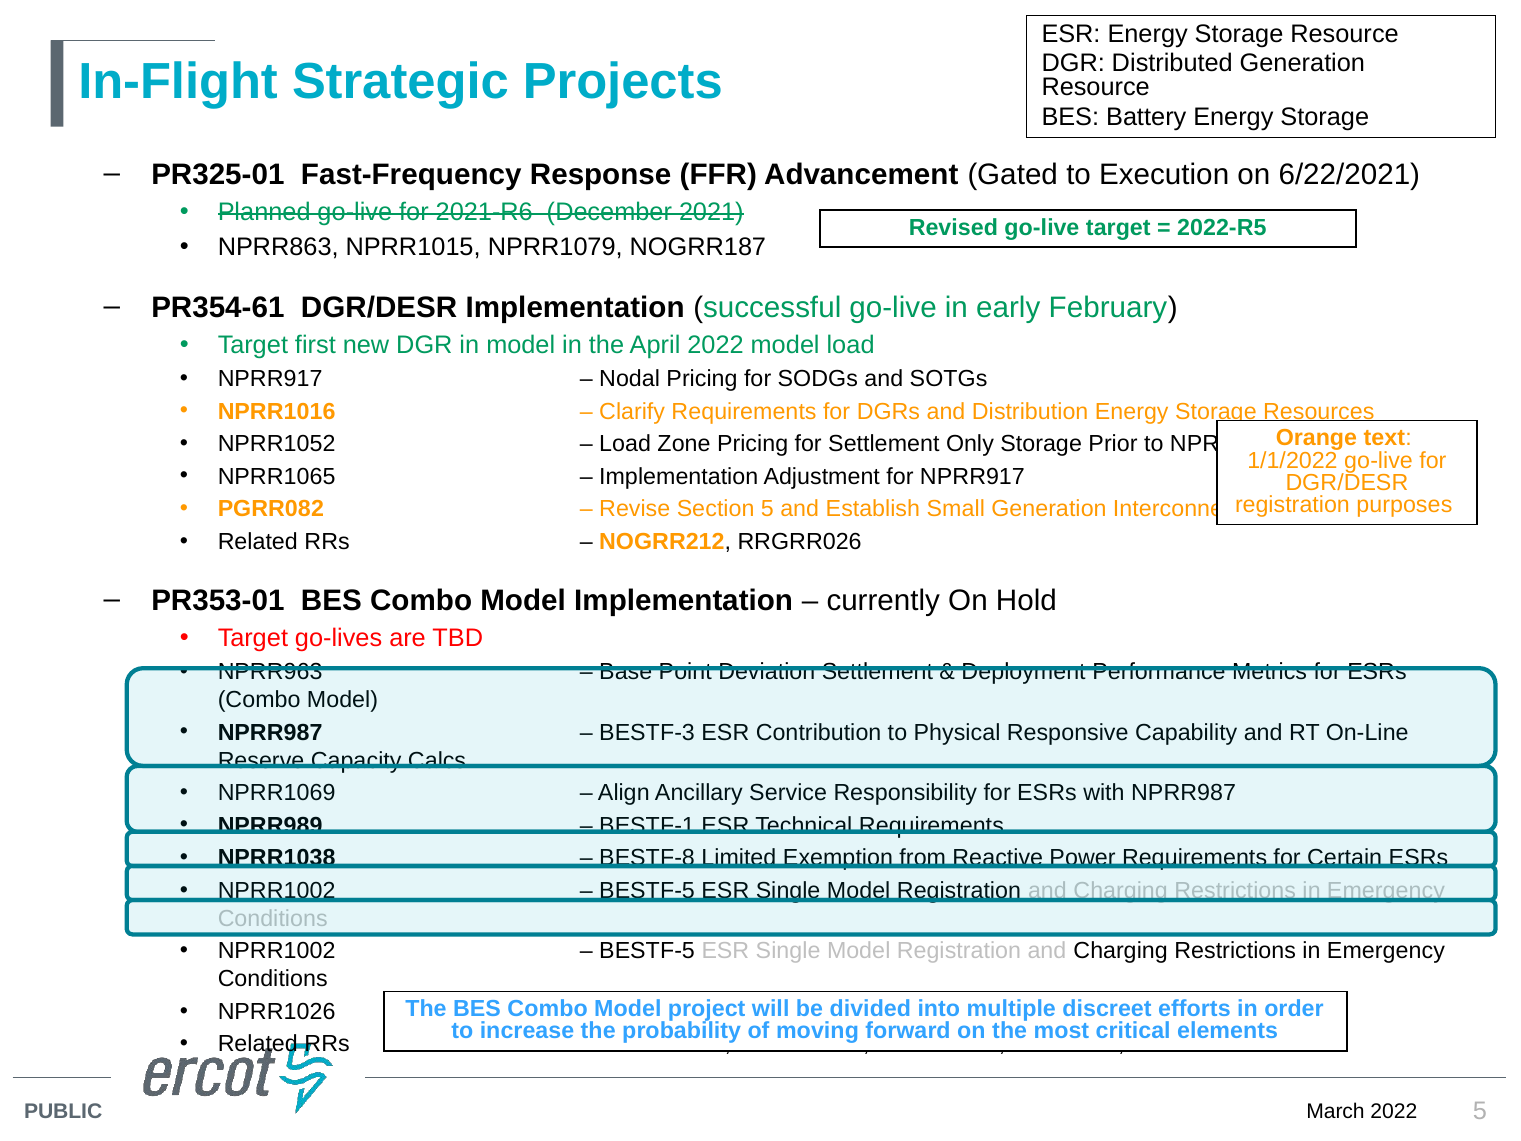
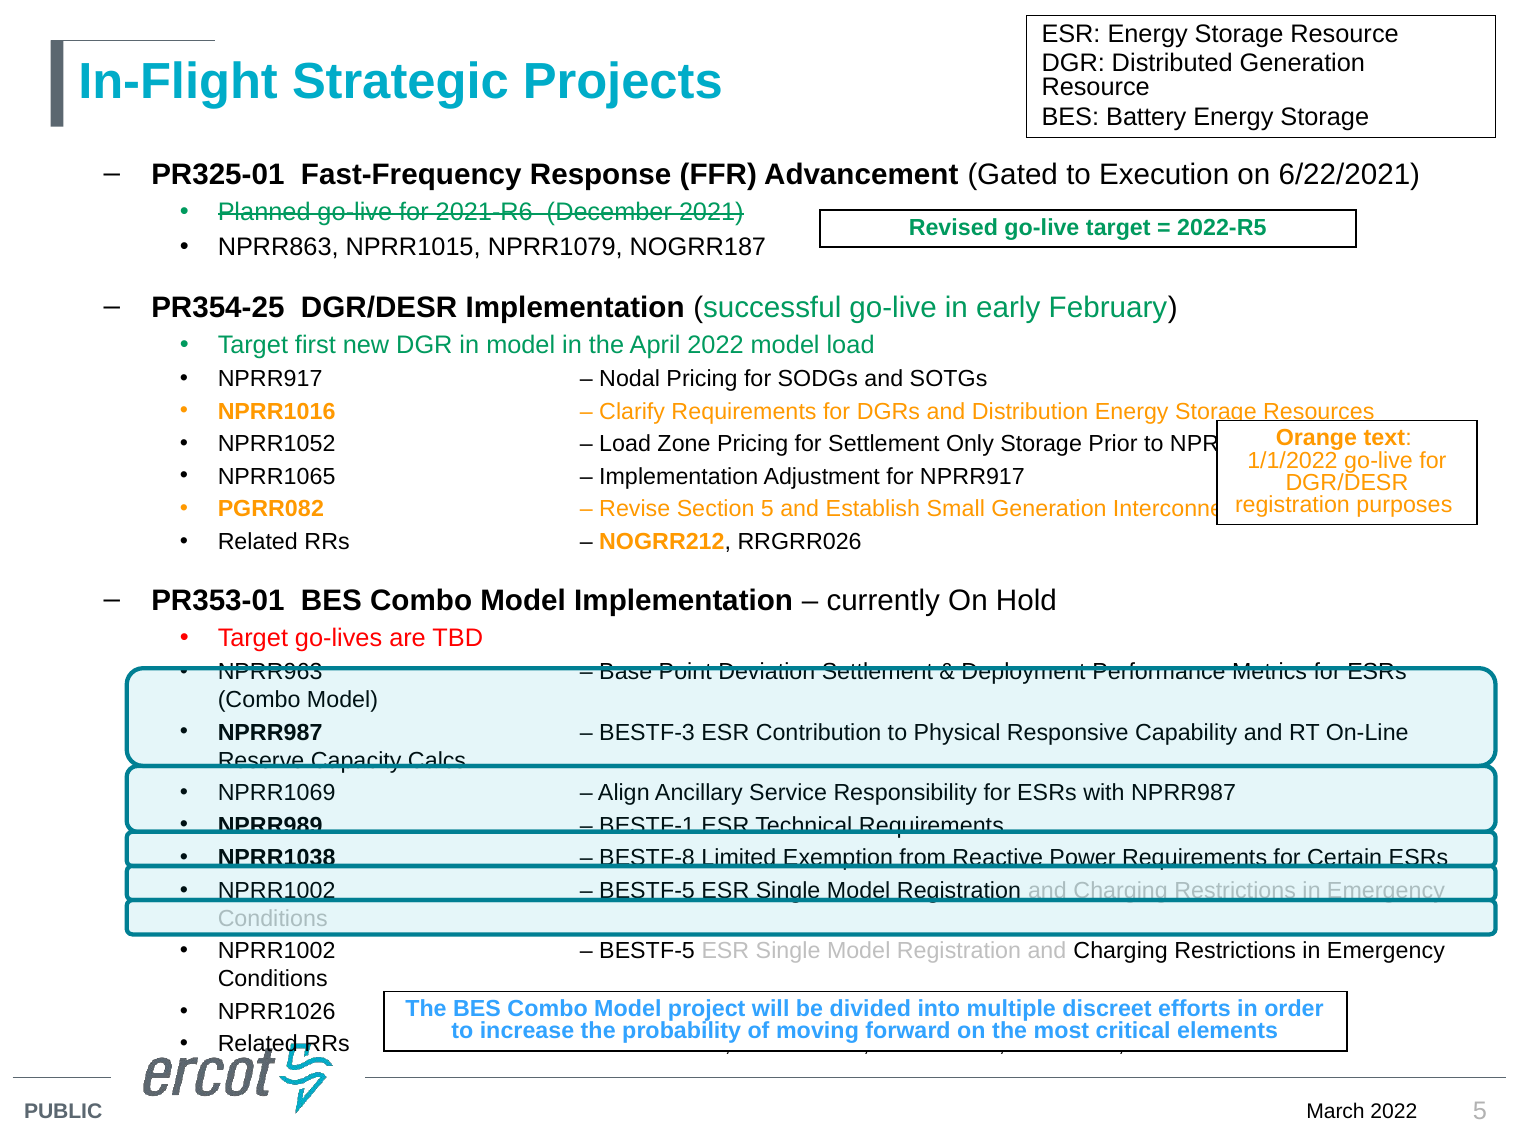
PR354-61: PR354-61 -> PR354-25
